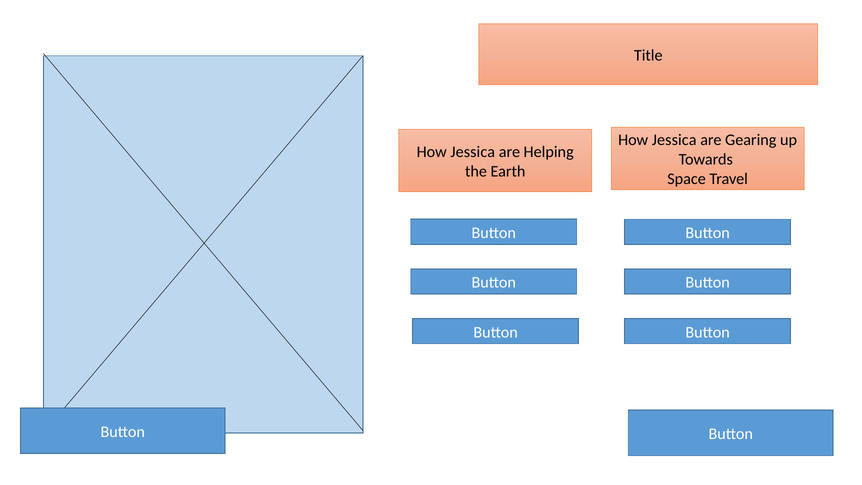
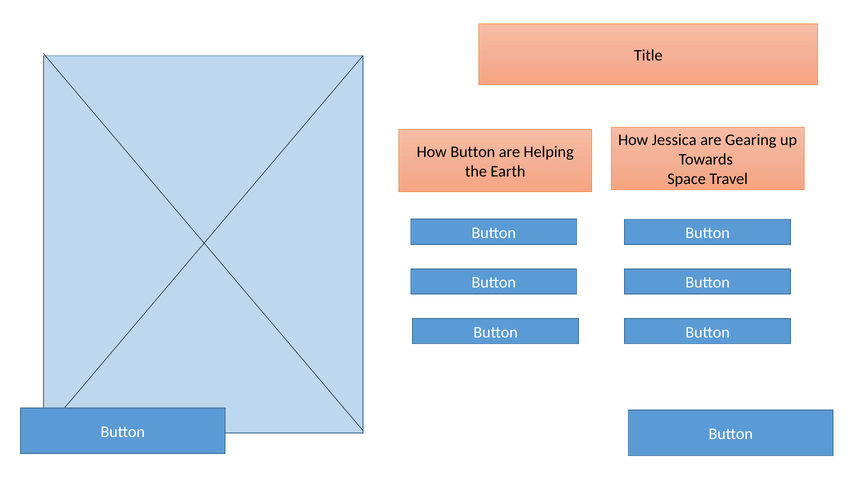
Jessica at (473, 152): Jessica -> Button
